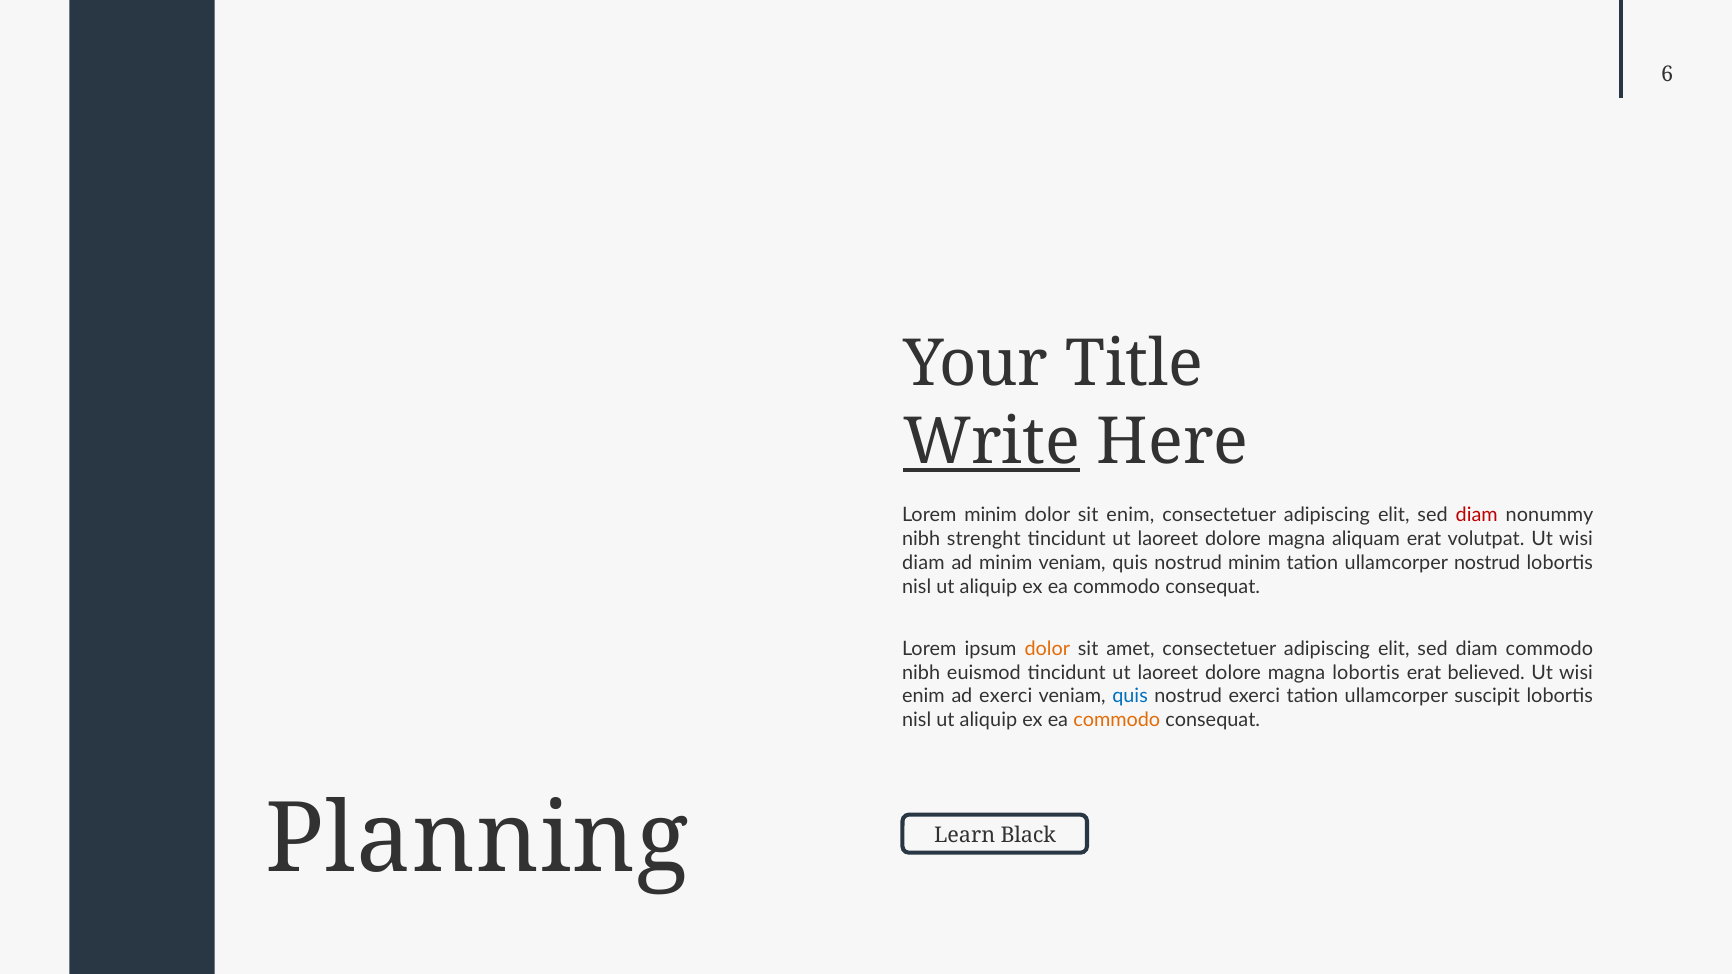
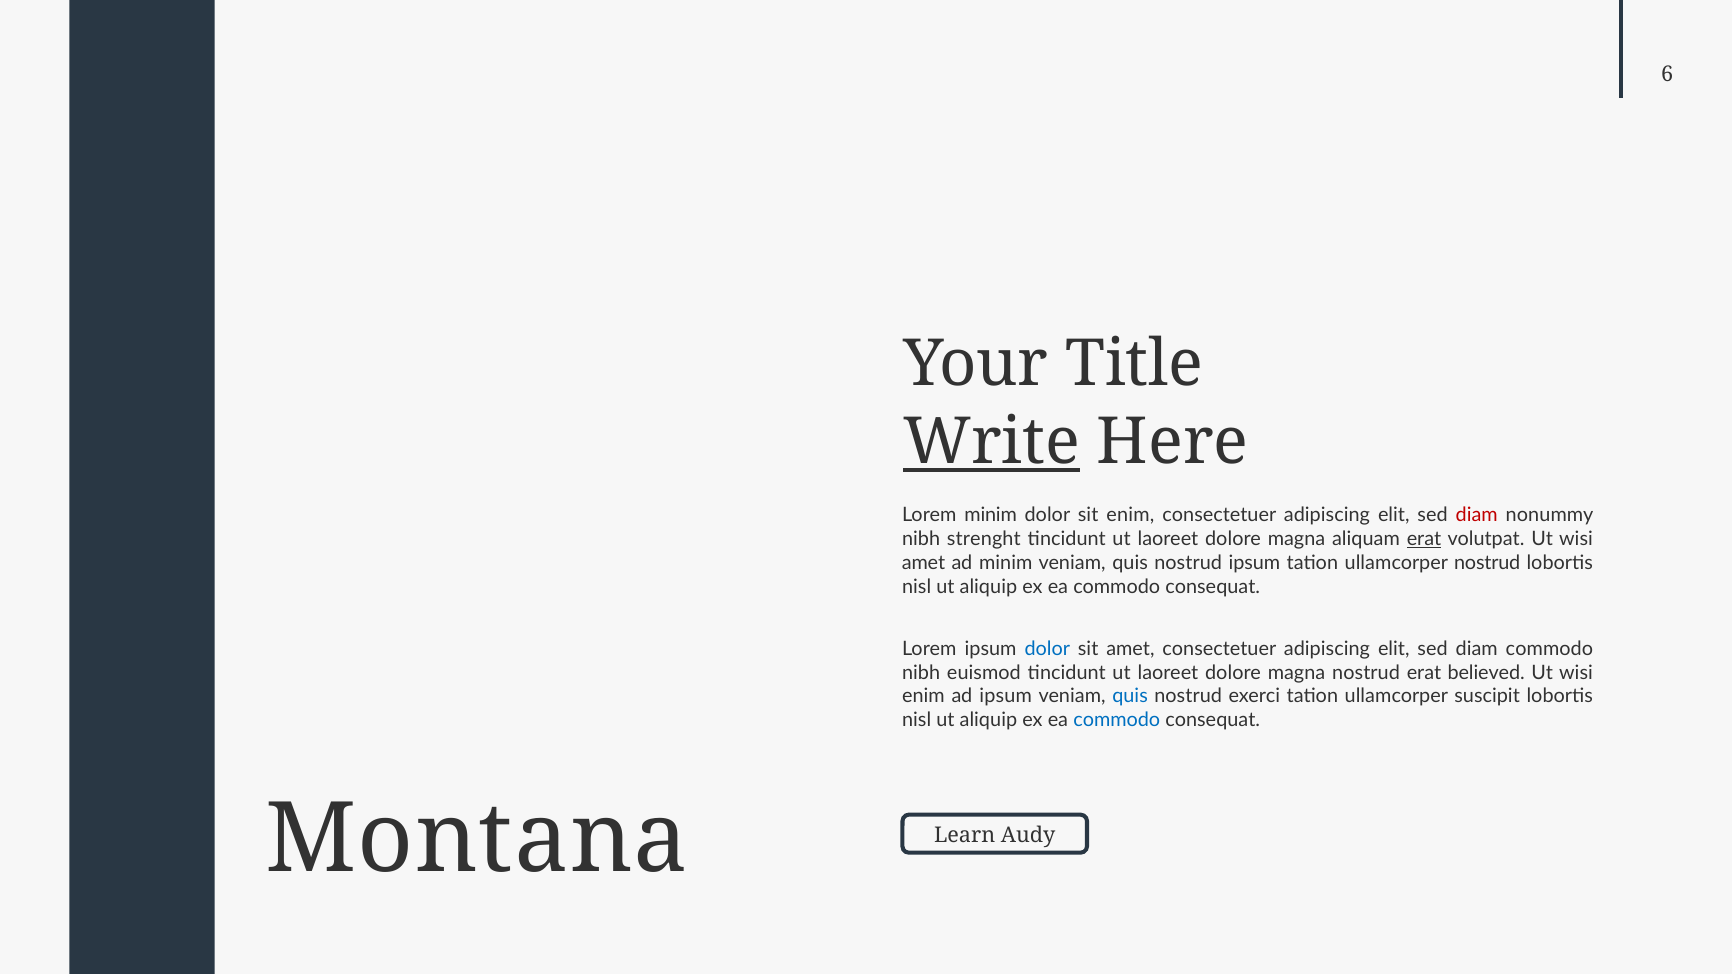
erat at (1424, 539) underline: none -> present
diam at (923, 563): diam -> amet
nostrud minim: minim -> ipsum
dolor at (1047, 649) colour: orange -> blue
magna lobortis: lobortis -> nostrud
ad exerci: exerci -> ipsum
commodo at (1117, 720) colour: orange -> blue
Planning: Planning -> Montana
Black: Black -> Audy
